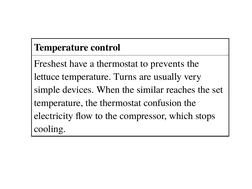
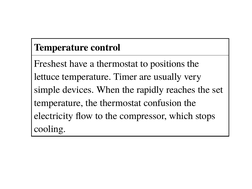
prevents: prevents -> positions
Turns: Turns -> Timer
similar: similar -> rapidly
